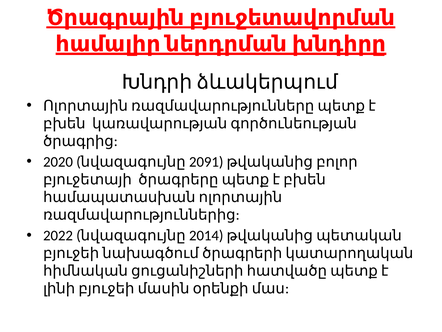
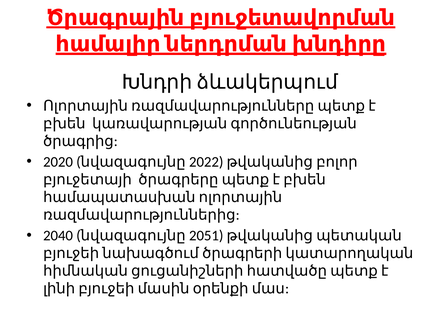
2091: 2091 -> 2022
2022: 2022 -> 2040
2014: 2014 -> 2051
